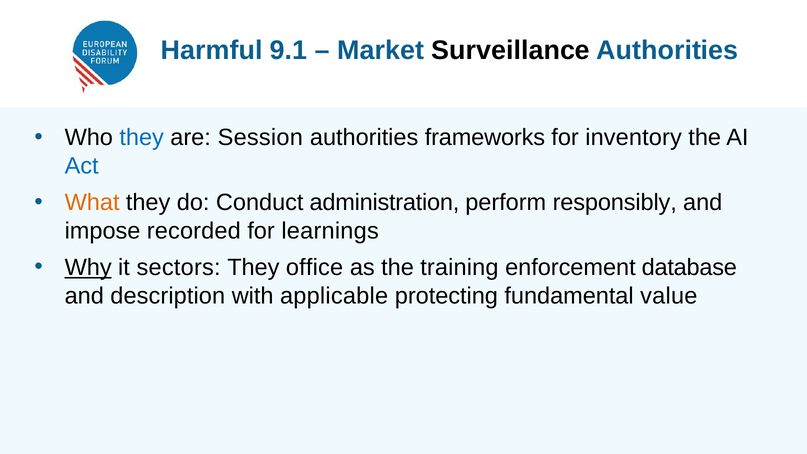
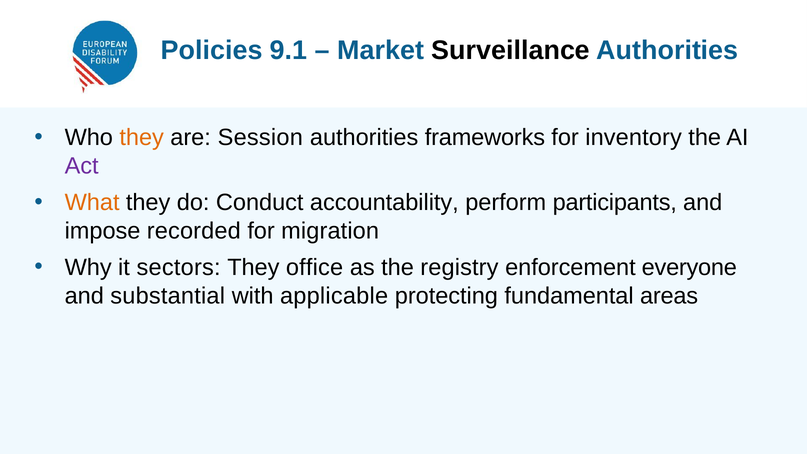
Harmful: Harmful -> Policies
they at (142, 138) colour: blue -> orange
Act colour: blue -> purple
administration: administration -> accountability
responsibly: responsibly -> participants
learnings: learnings -> migration
Why underline: present -> none
training: training -> registry
database: database -> everyone
description: description -> substantial
value: value -> areas
